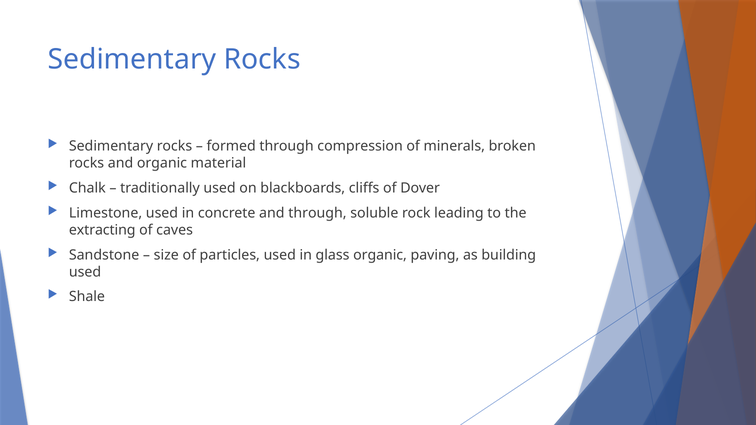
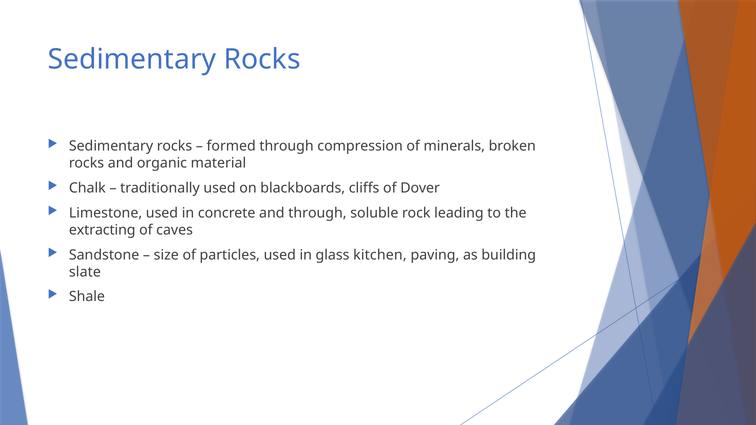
glass organic: organic -> kitchen
used at (85, 272): used -> slate
